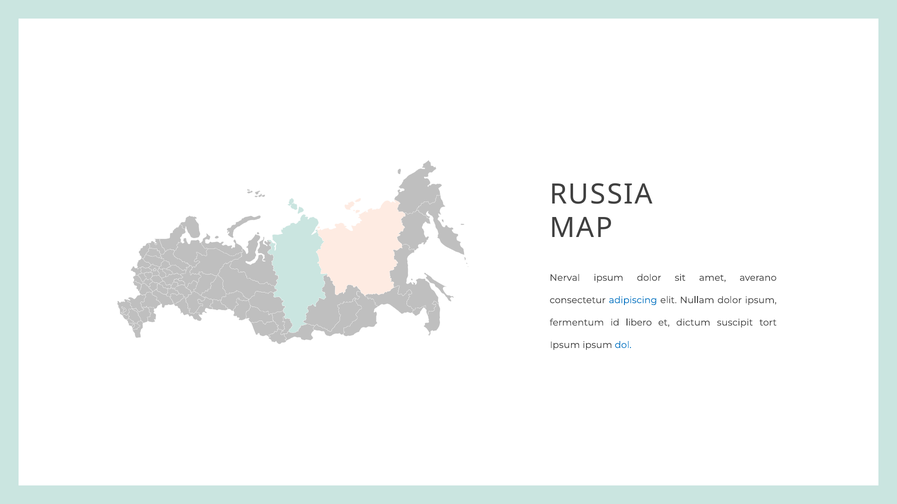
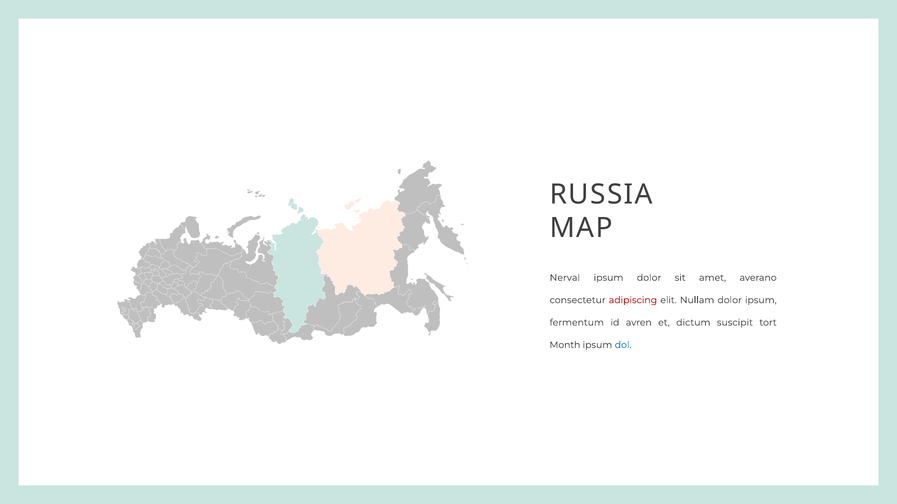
adipiscing colour: blue -> red
libero: libero -> avren
Ipsum at (565, 345): Ipsum -> Month
